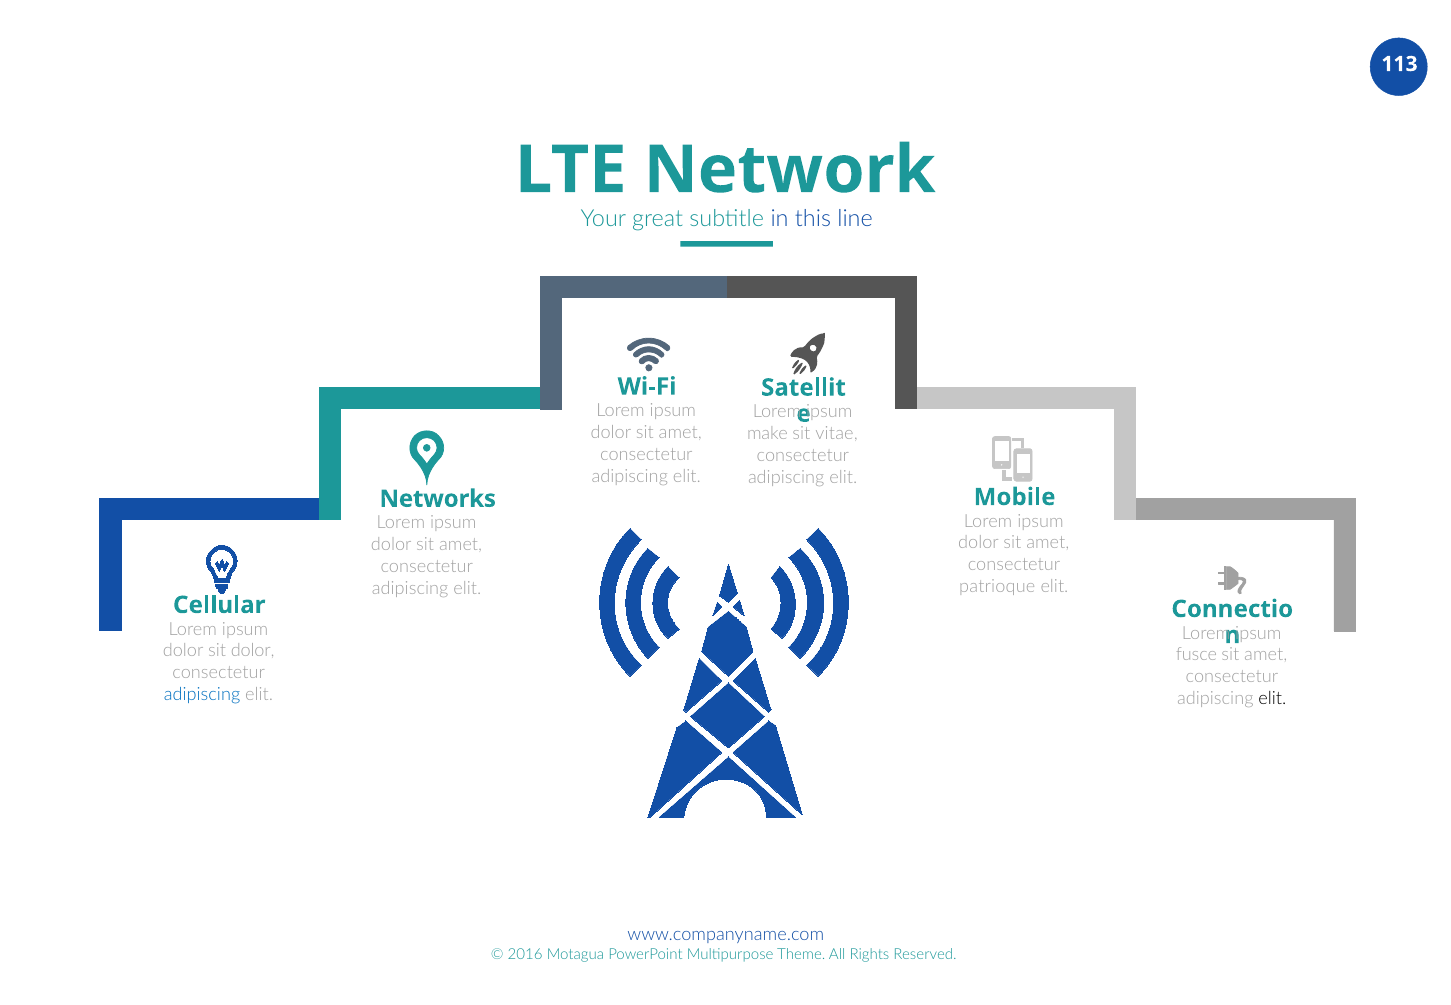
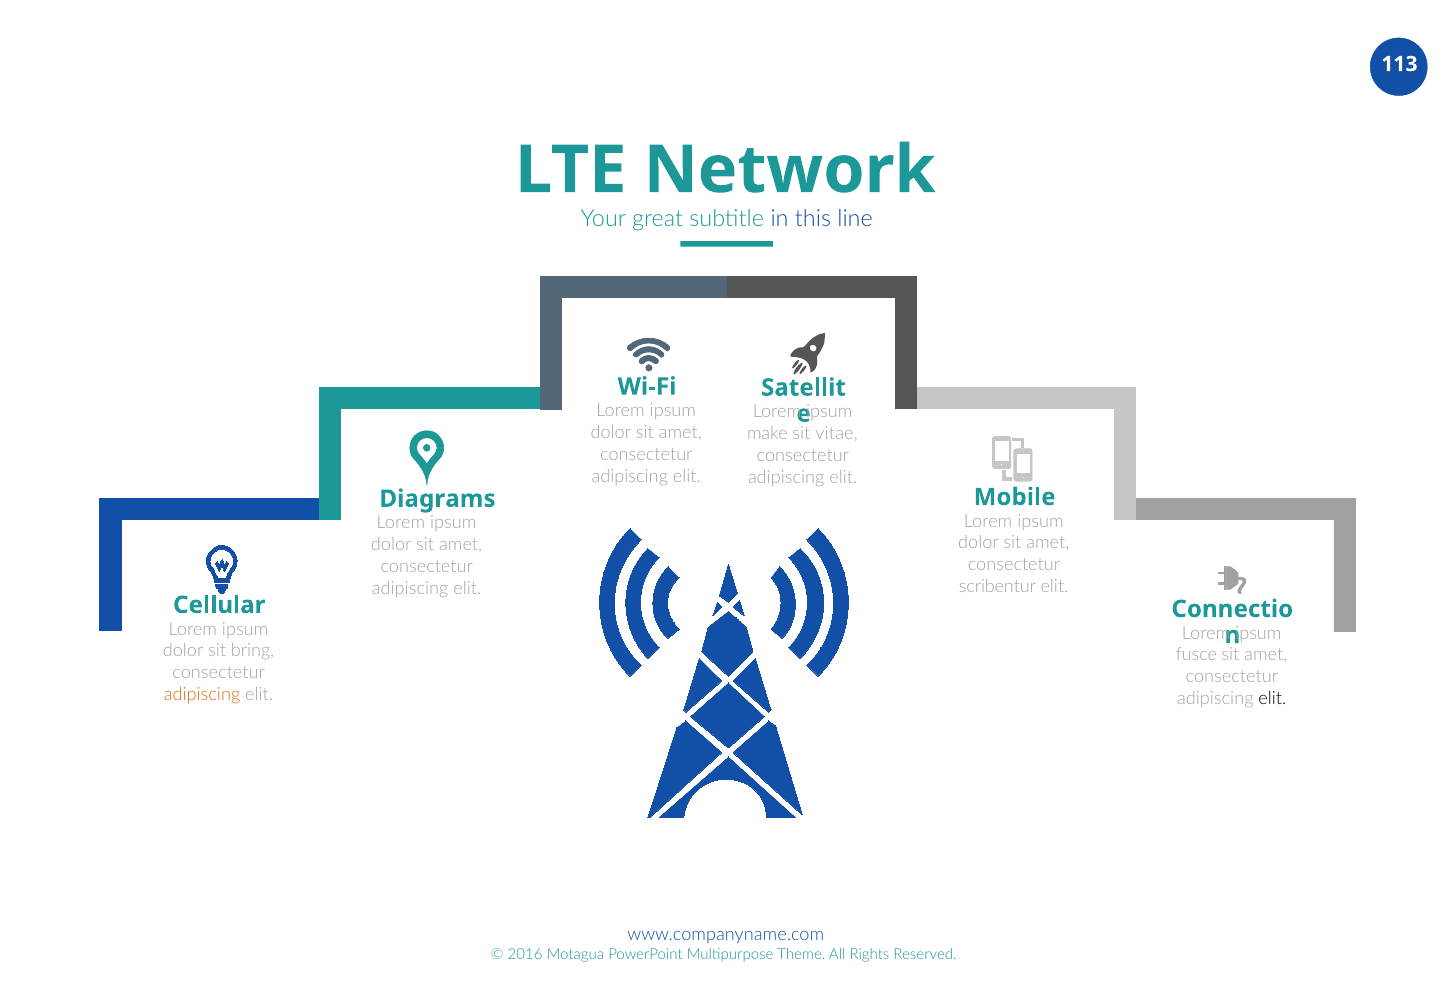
Networks: Networks -> Diagrams
patrioque: patrioque -> scribentur
sit dolor: dolor -> bring
adipiscing at (202, 694) colour: blue -> orange
